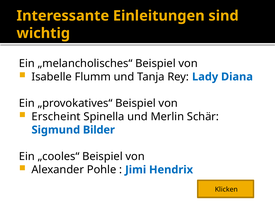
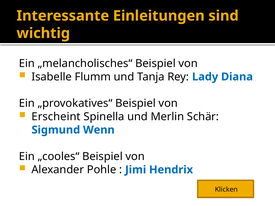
Bilder: Bilder -> Wenn
